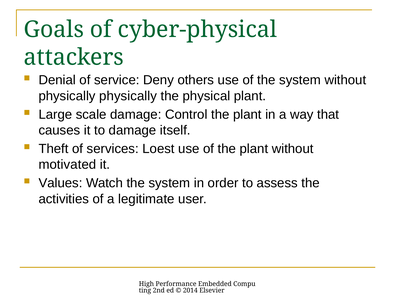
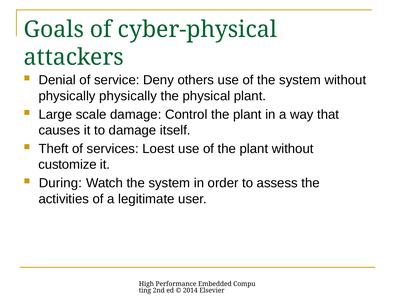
motivated: motivated -> customize
Values: Values -> During
